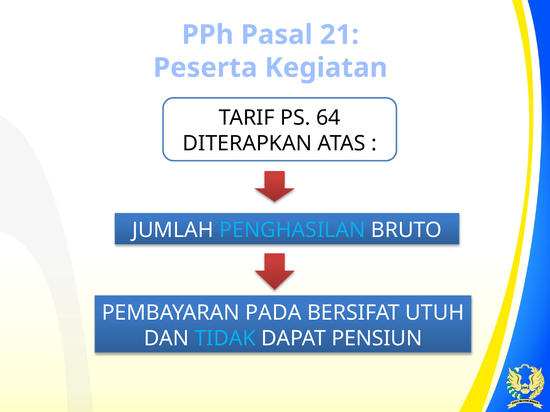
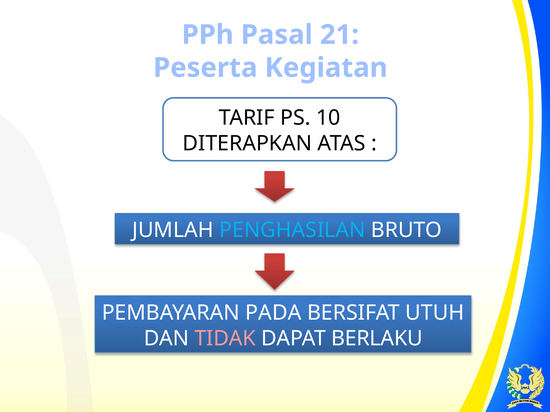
64: 64 -> 10
TIDAK colour: light blue -> pink
PENSIUN: PENSIUN -> BERLAKU
